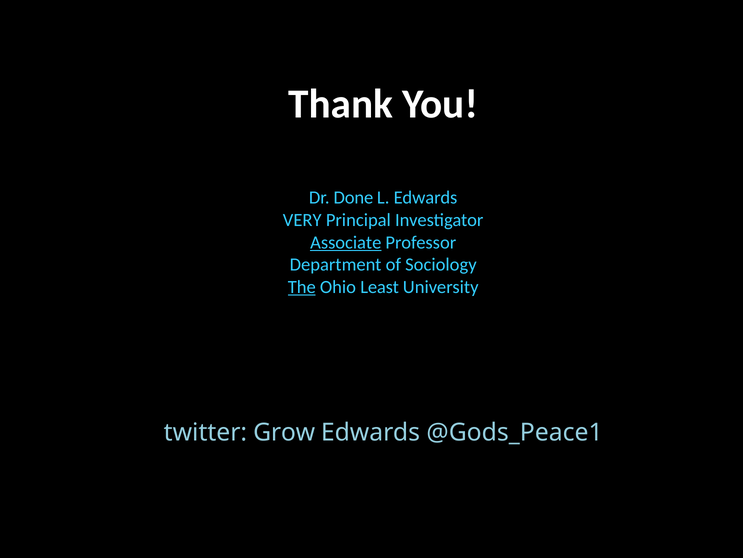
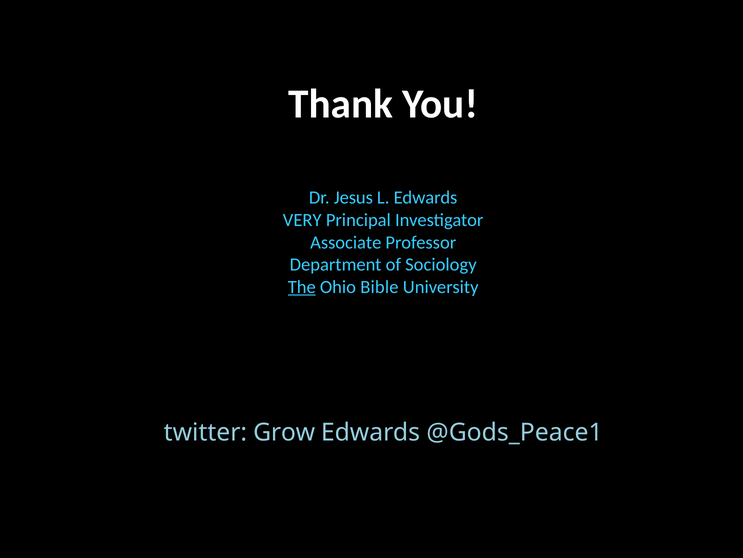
Done: Done -> Jesus
Associate underline: present -> none
Least: Least -> Bible
